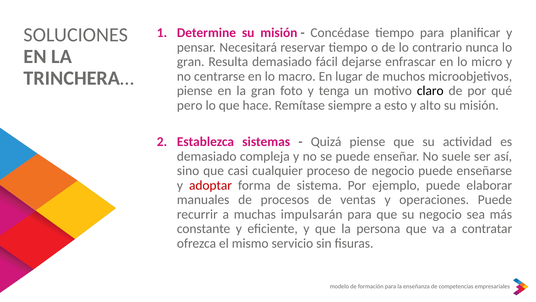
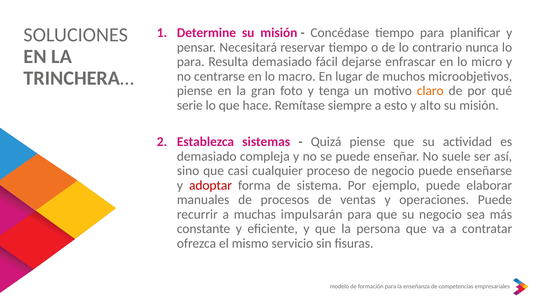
gran at (191, 62): gran -> para
claro colour: black -> orange
pero: pero -> serie
